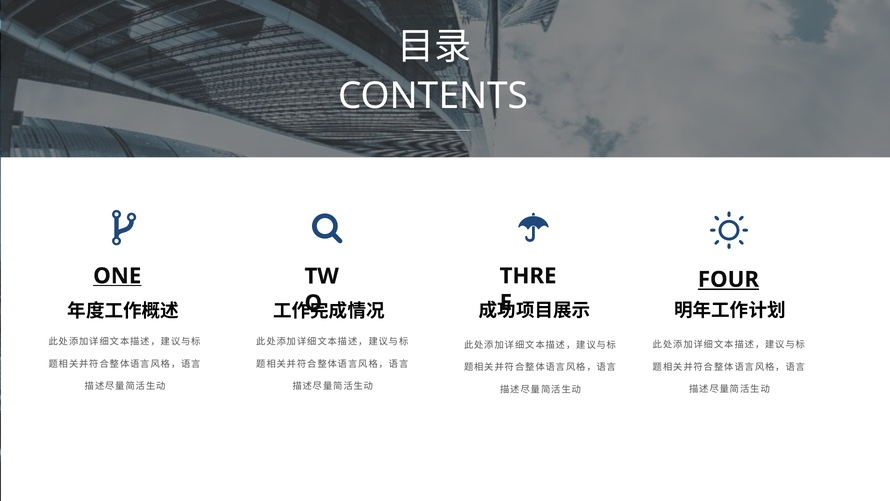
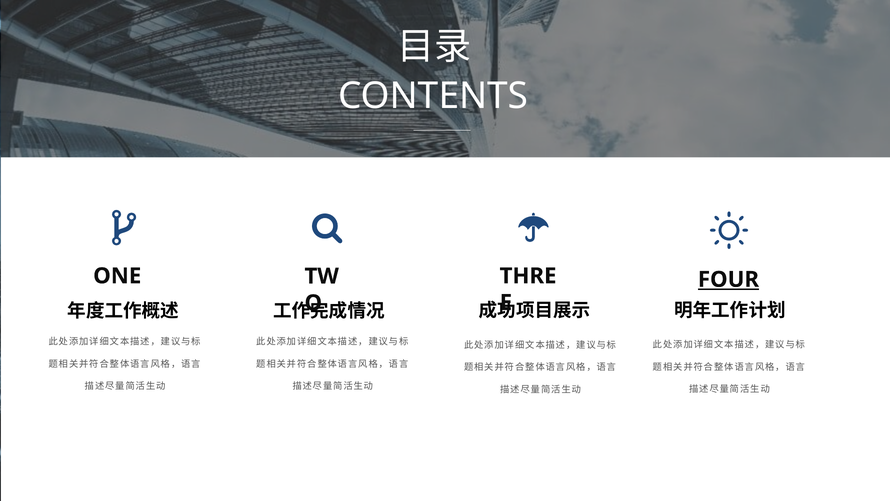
ONE underline: present -> none
